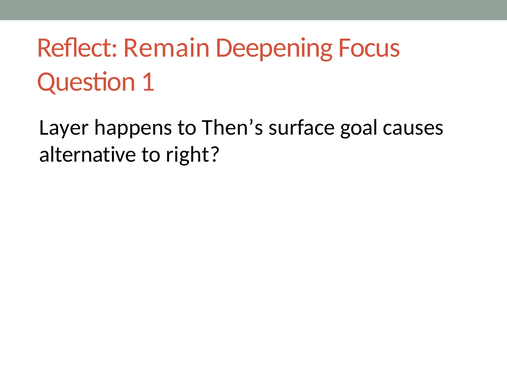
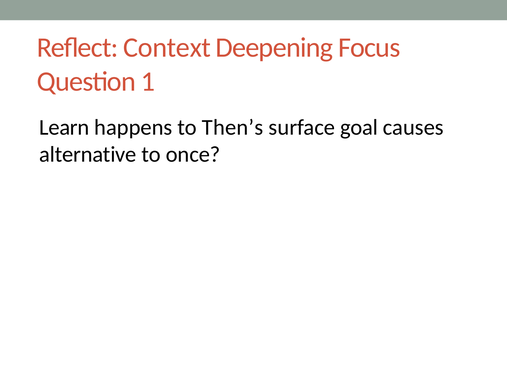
Remain: Remain -> Context
Layer: Layer -> Learn
right: right -> once
